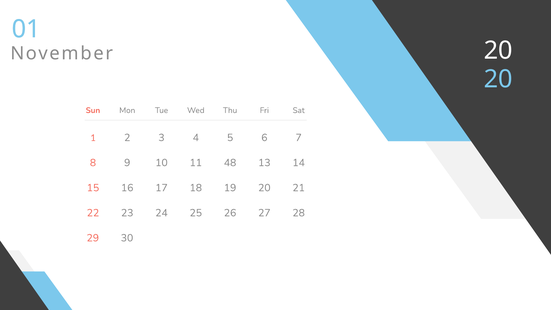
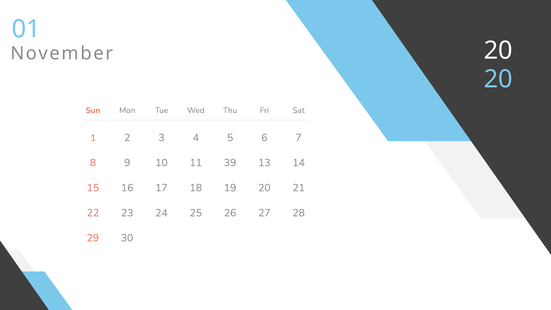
48: 48 -> 39
